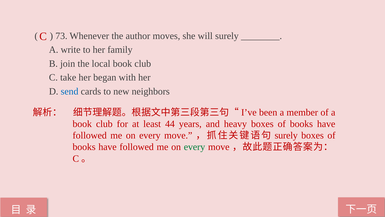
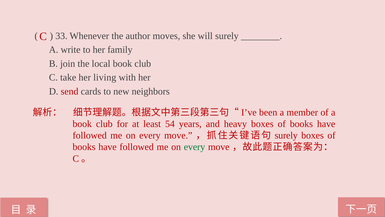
73: 73 -> 33
began: began -> living
send colour: blue -> red
44: 44 -> 54
